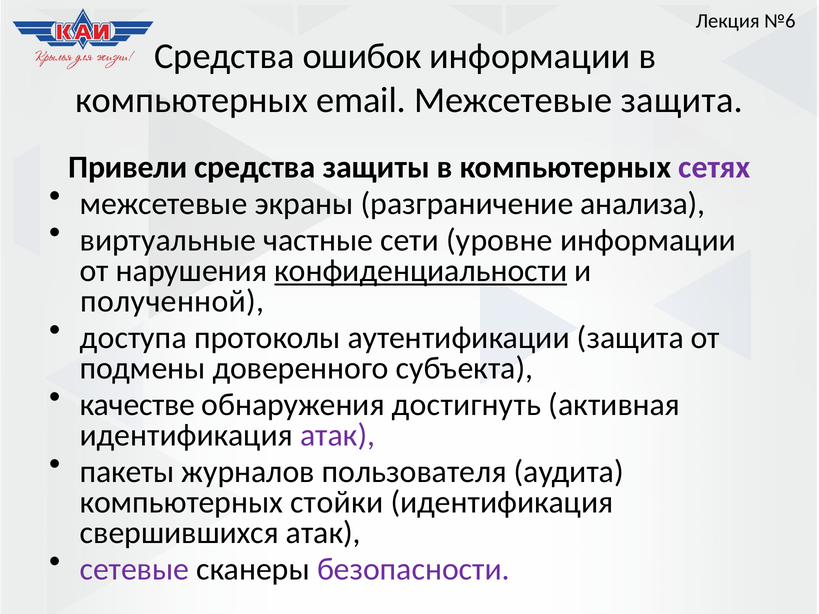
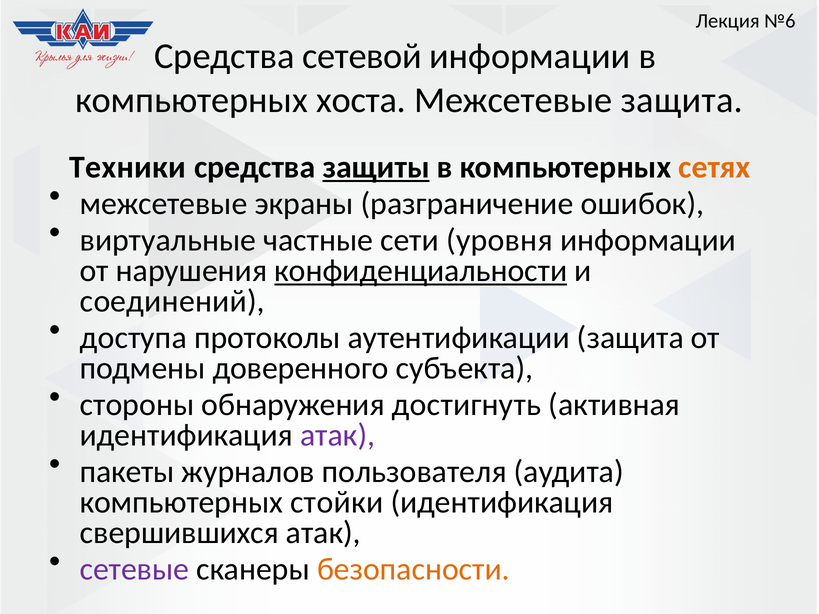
ошибок: ошибок -> сетевой
email: email -> хоста
Привели: Привели -> Техники
защиты underline: none -> present
сетях colour: purple -> orange
анализа: анализа -> ошибок
уровне: уровне -> уровня
полученной: полученной -> соединений
качестве: качестве -> стороны
безопасности colour: purple -> orange
